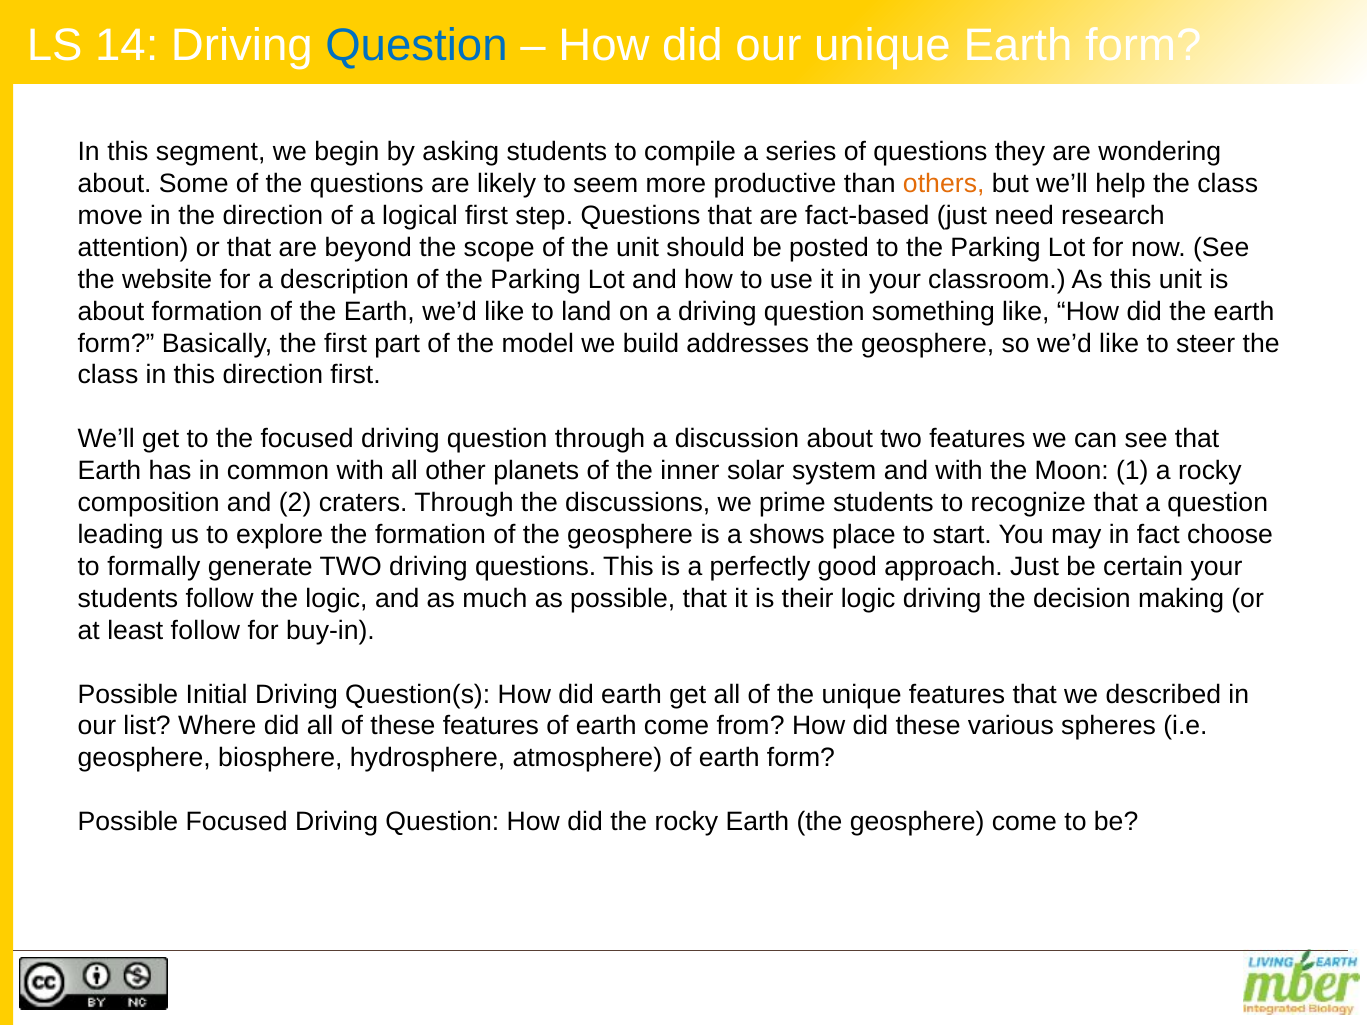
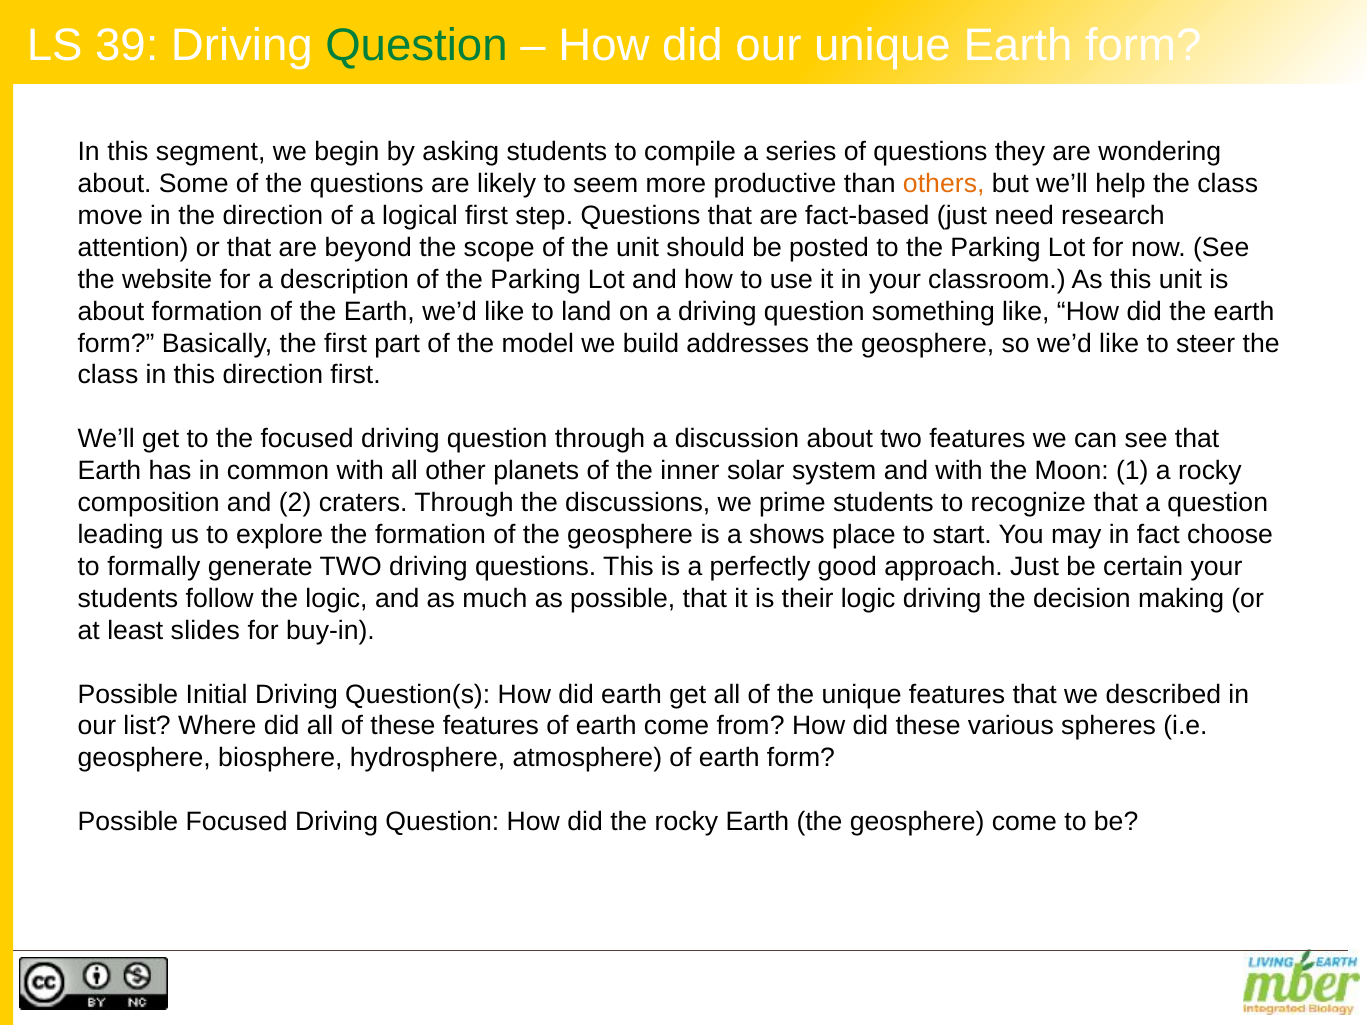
14: 14 -> 39
Question at (416, 45) colour: blue -> green
least follow: follow -> slides
